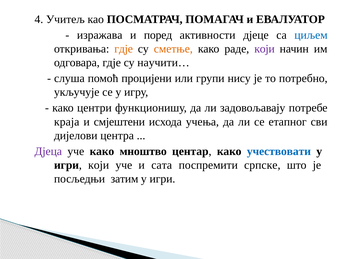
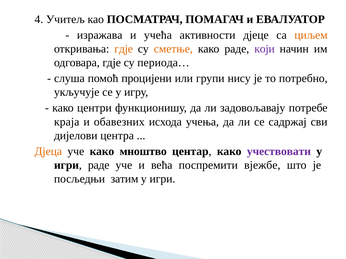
поред: поред -> учећа
циљем colour: blue -> orange
научити…: научити… -> периода…
смјештени: смјештени -> обавезних
етапног: етапног -> садржај
Дјеца colour: purple -> orange
учествовати colour: blue -> purple
игри који: који -> раде
сата: сата -> већа
српске: српске -> вјежбе
